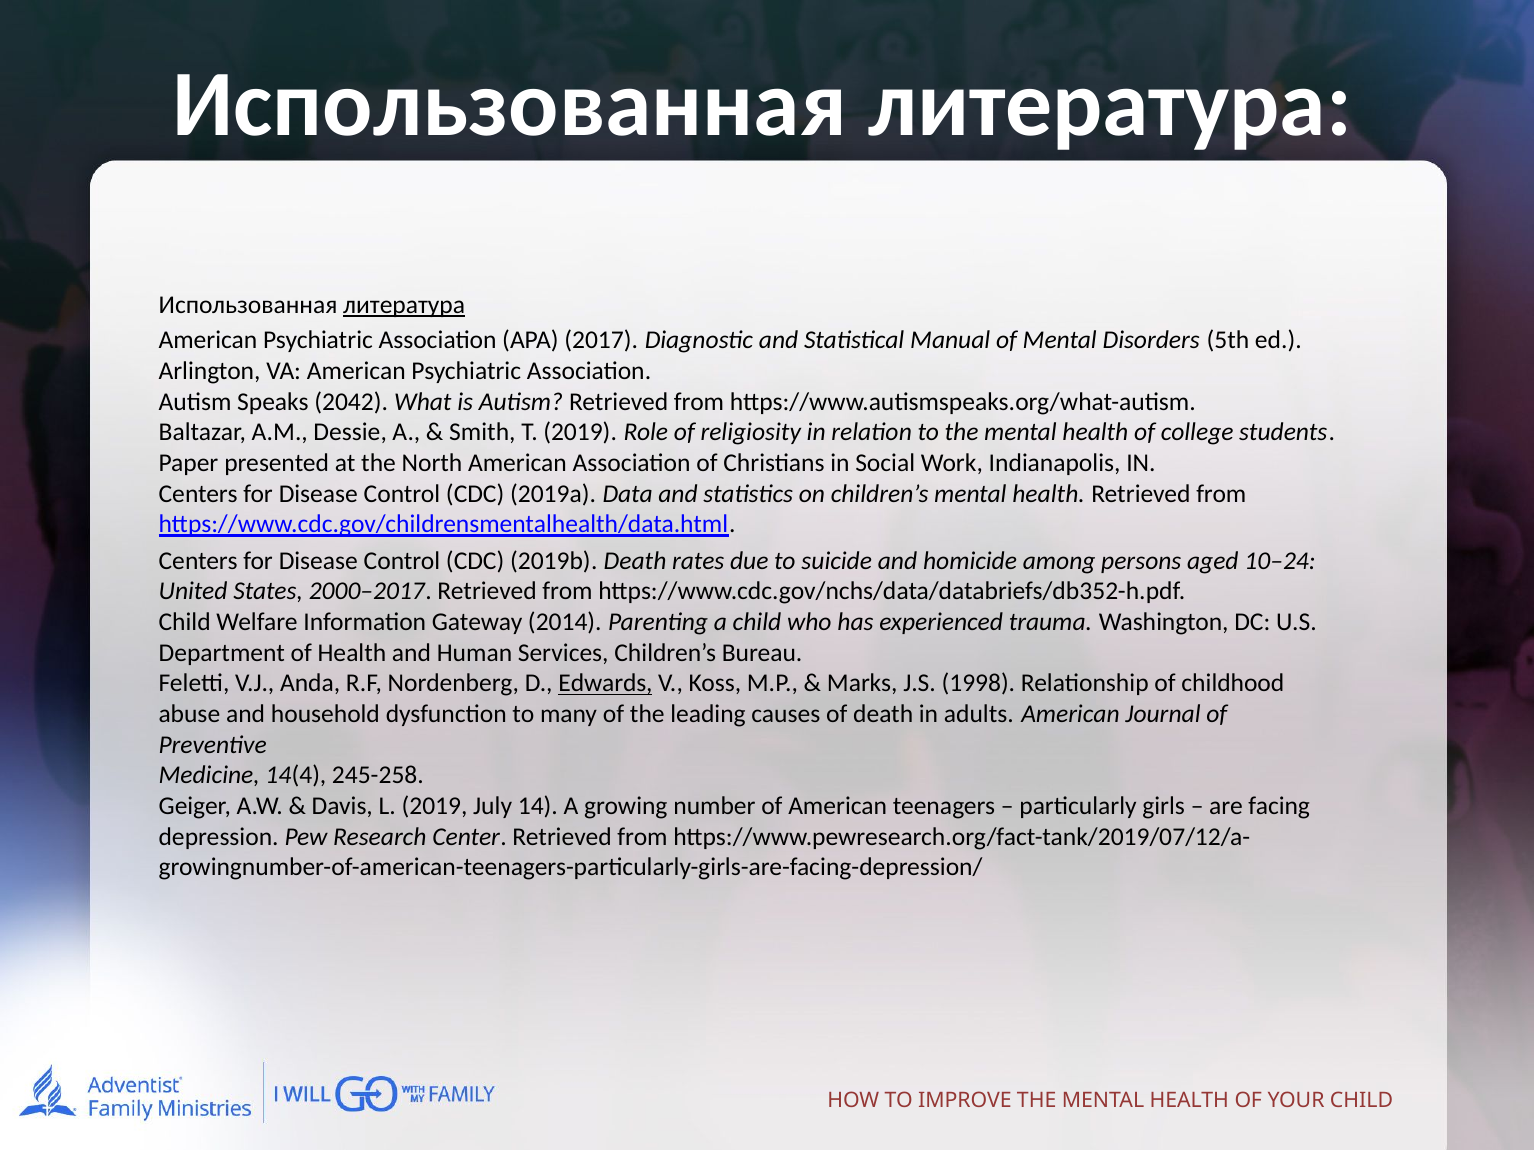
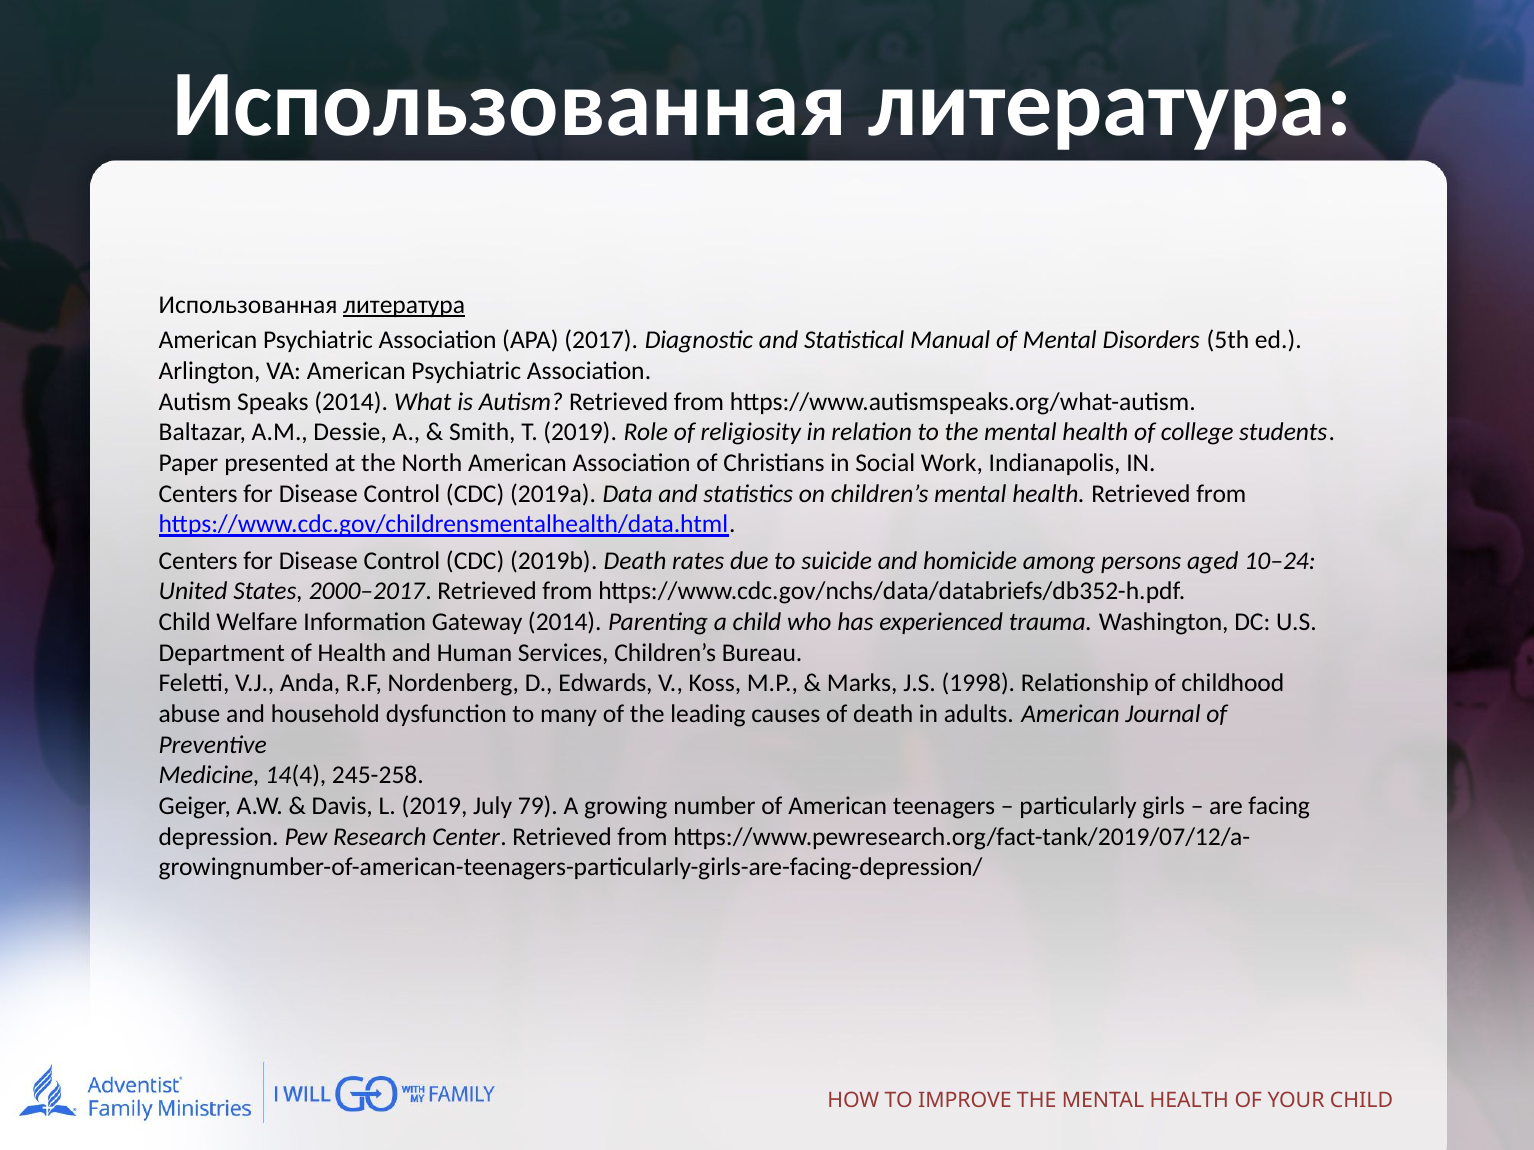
Speaks 2042: 2042 -> 2014
Edwards underline: present -> none
14: 14 -> 79
